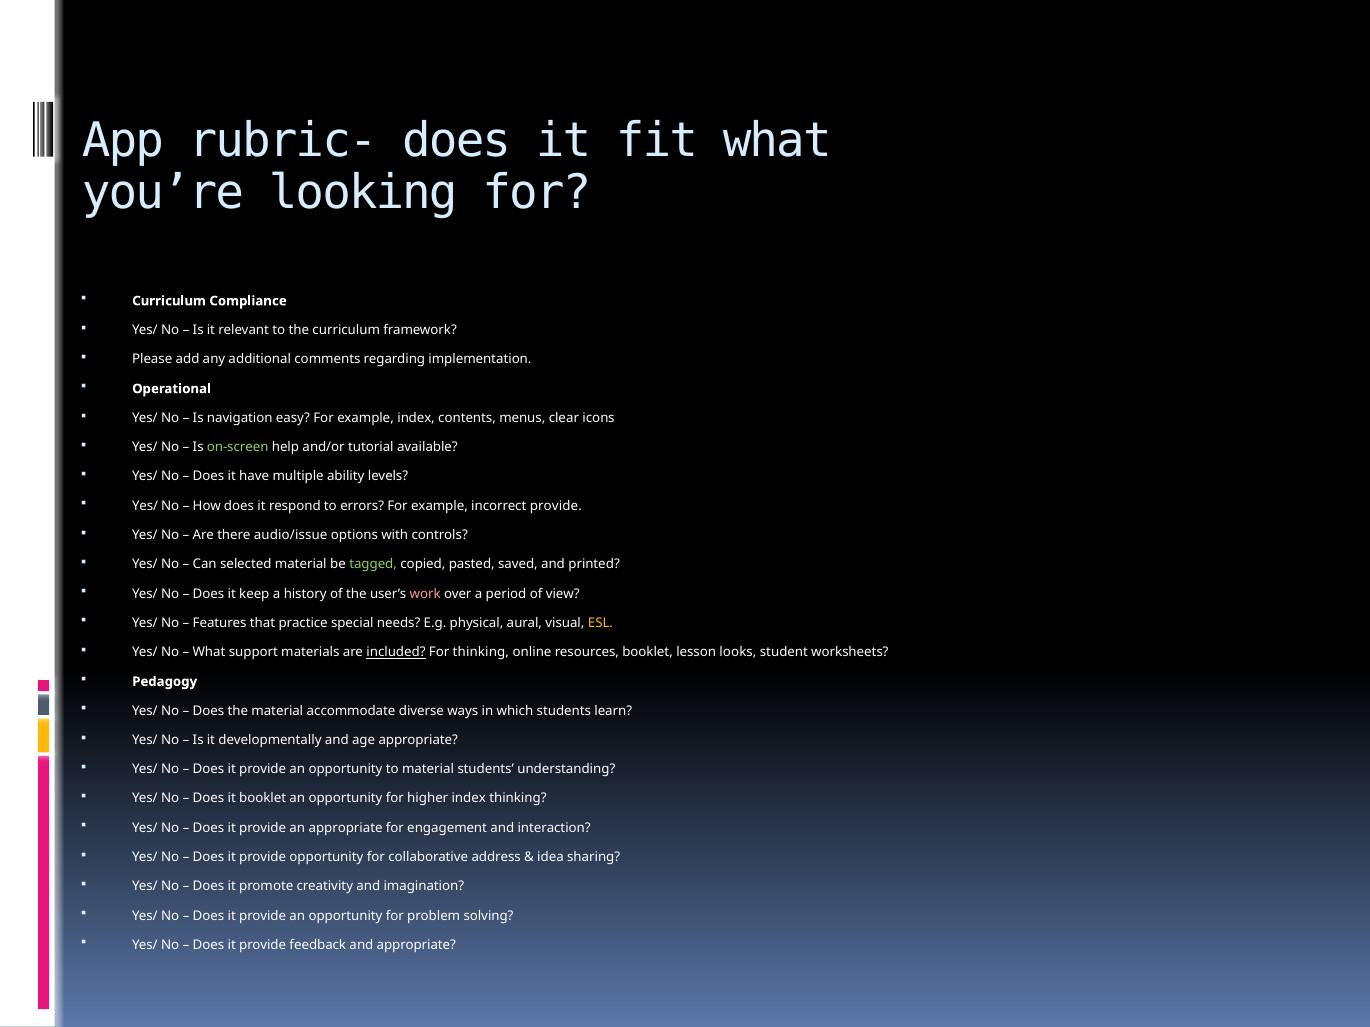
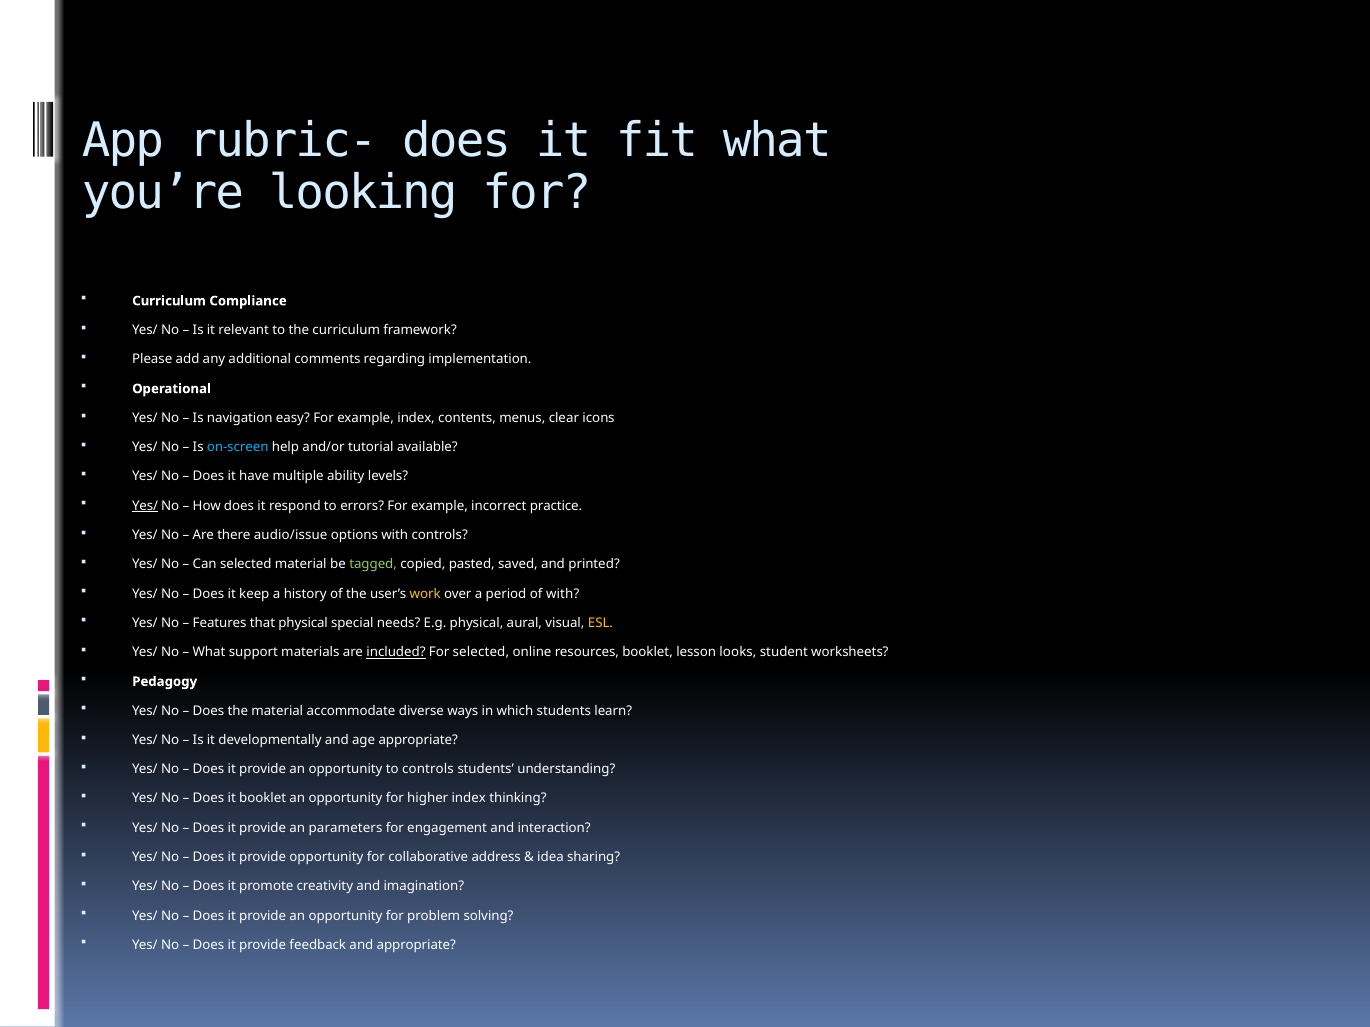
on-screen colour: light green -> light blue
Yes/ at (145, 506) underline: none -> present
incorrect provide: provide -> practice
work colour: pink -> yellow
of view: view -> with
that practice: practice -> physical
For thinking: thinking -> selected
to material: material -> controls
an appropriate: appropriate -> parameters
